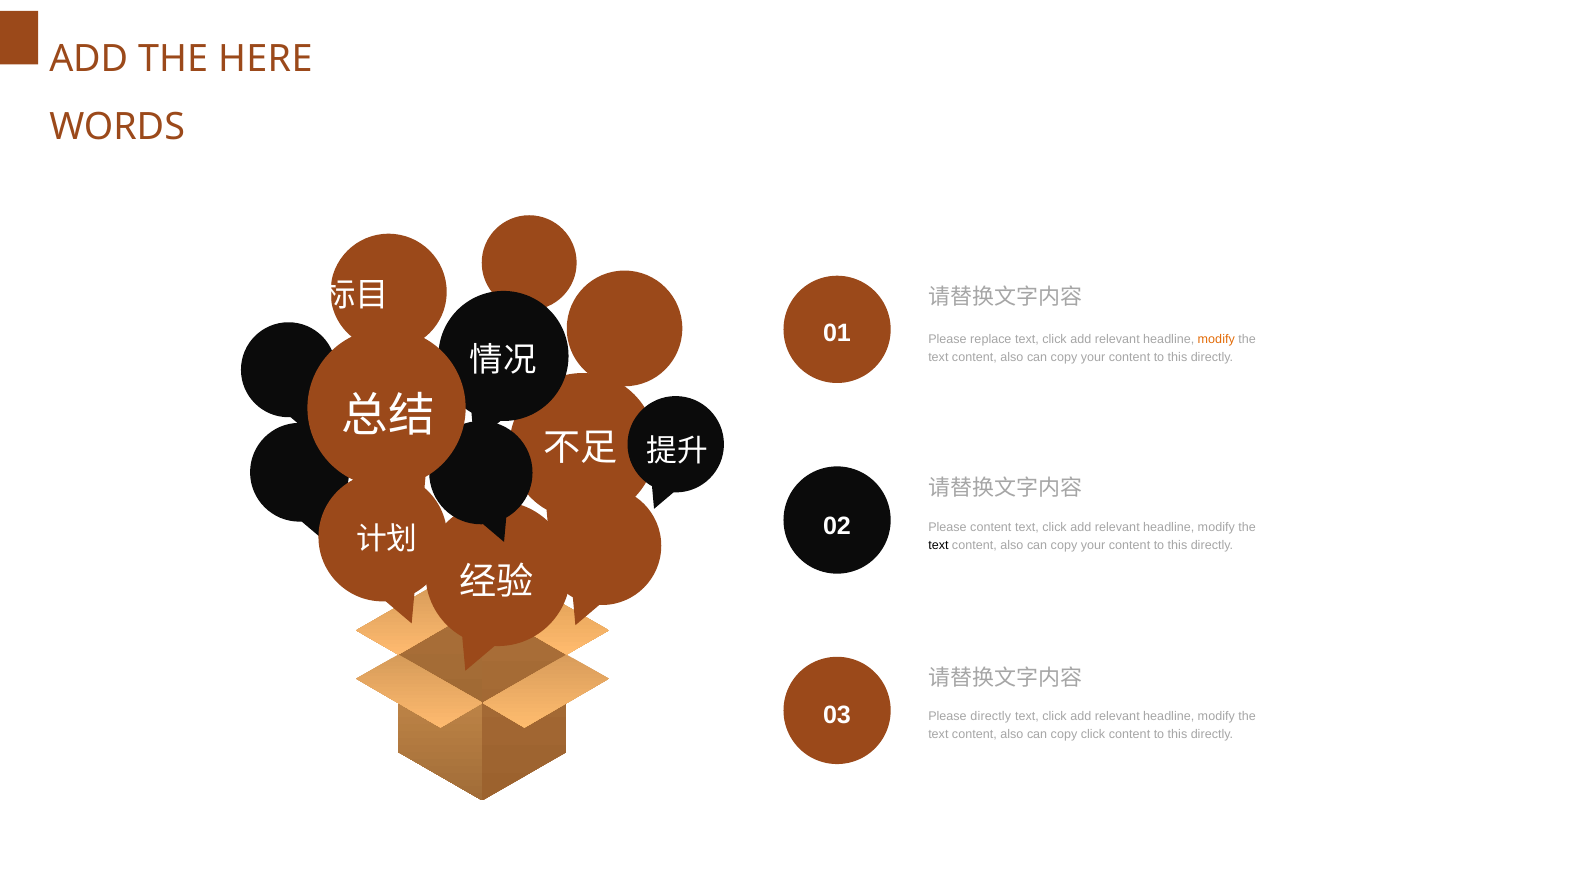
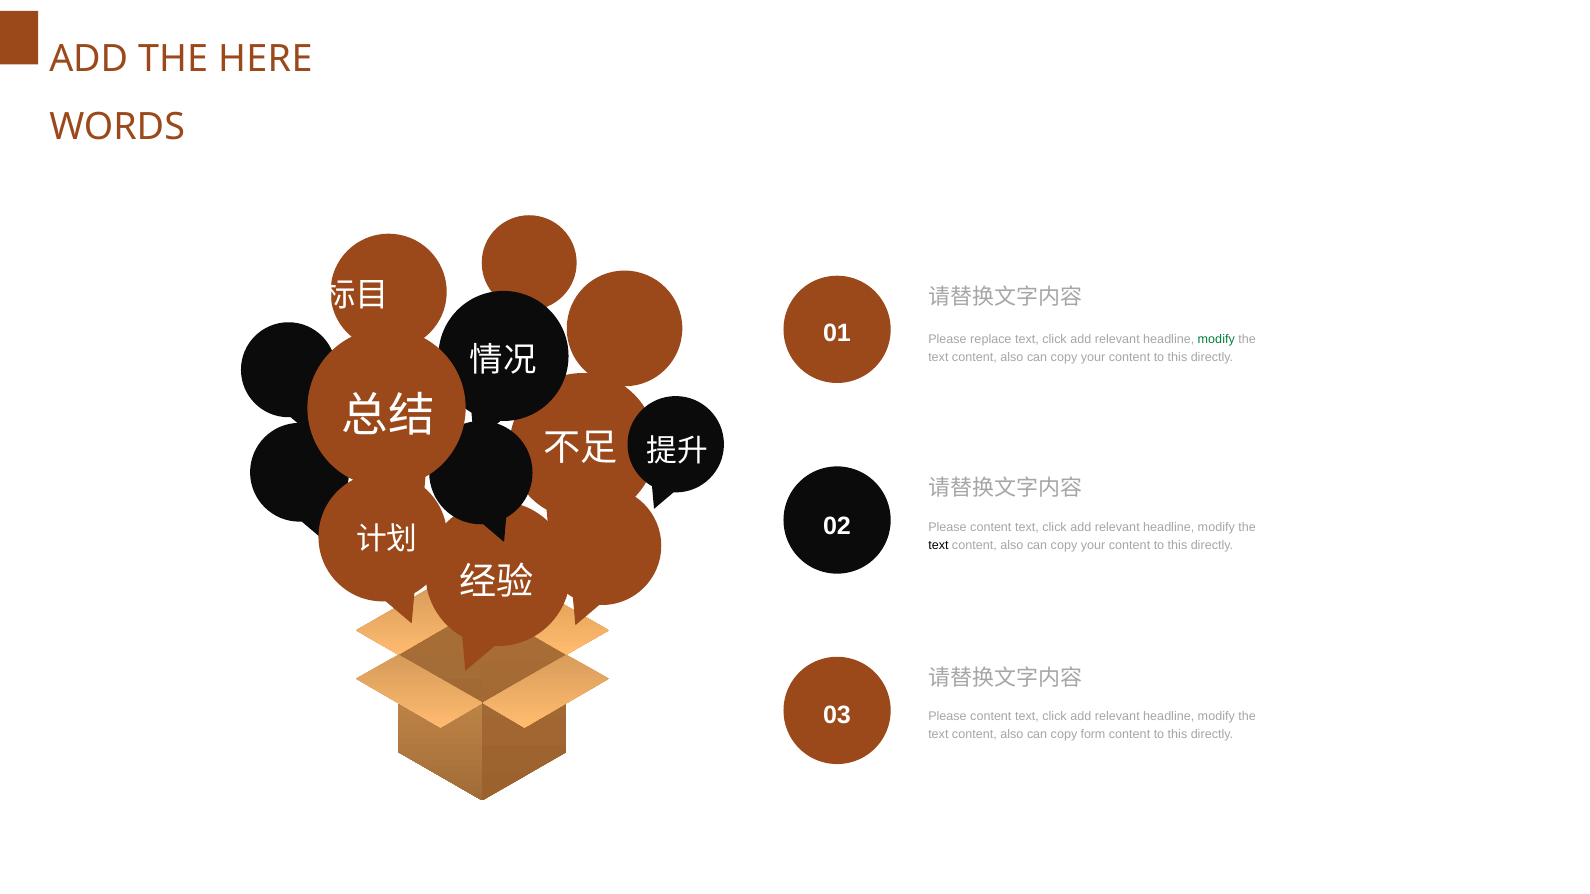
modify at (1216, 339) colour: orange -> green
directly at (991, 716): directly -> content
copy click: click -> form
